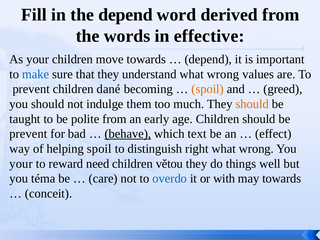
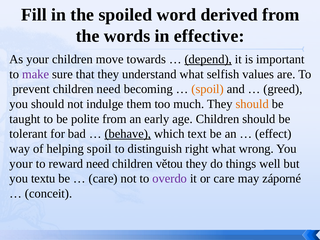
the depend: depend -> spoiled
depend at (208, 59) underline: none -> present
make colour: blue -> purple
understand what wrong: wrong -> selfish
children dané: dané -> need
prevent at (28, 134): prevent -> tolerant
téma: téma -> textu
overdo colour: blue -> purple
or with: with -> care
may towards: towards -> záporné
